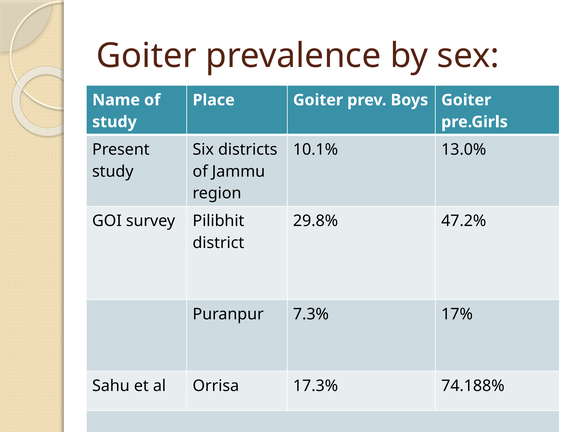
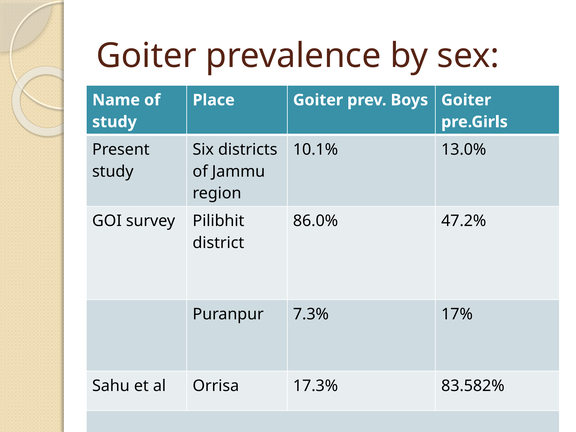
29.8%: 29.8% -> 86.0%
74.188%: 74.188% -> 83.582%
